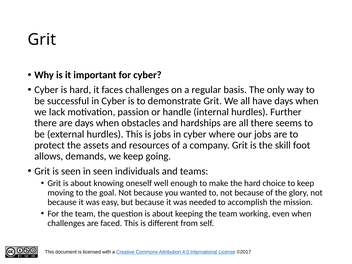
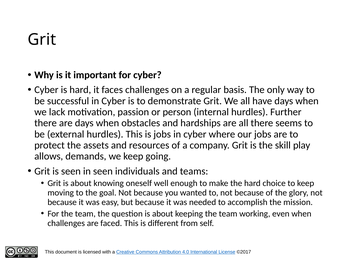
handle: handle -> person
foot: foot -> play
